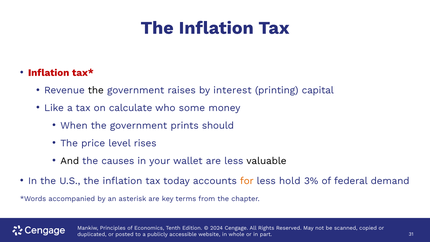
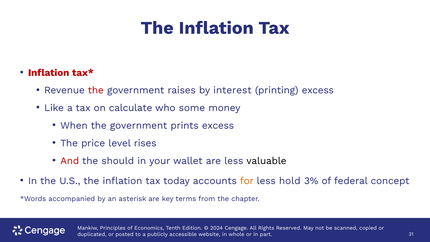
the at (96, 90) colour: black -> red
printing capital: capital -> excess
prints should: should -> excess
And colour: black -> red
causes: causes -> should
demand: demand -> concept
